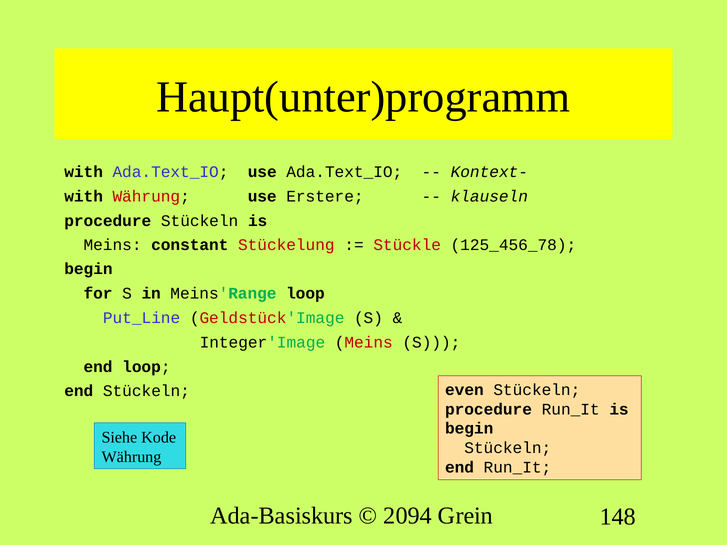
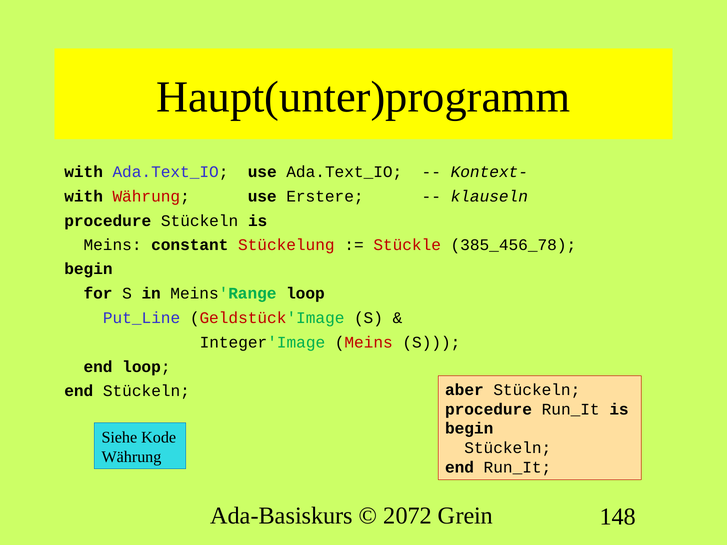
125_456_78: 125_456_78 -> 385_456_78
even: even -> aber
2094: 2094 -> 2072
